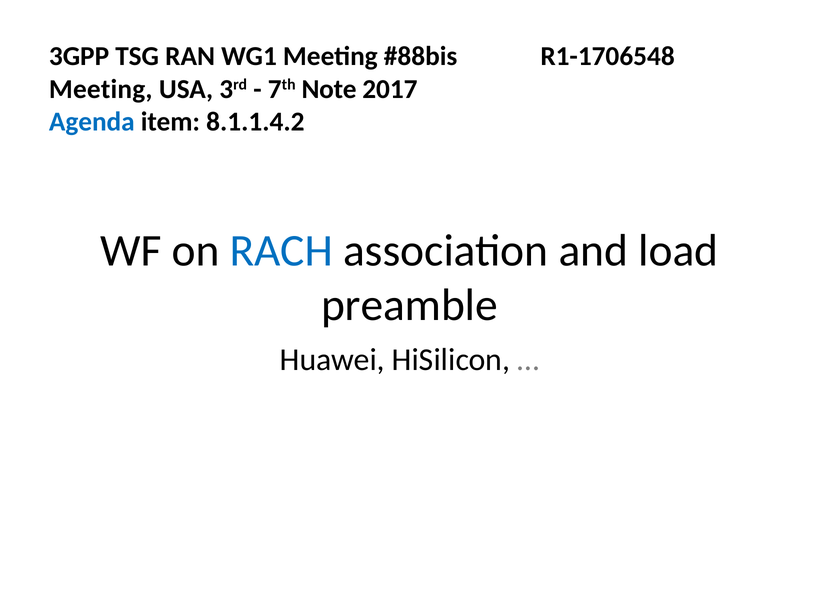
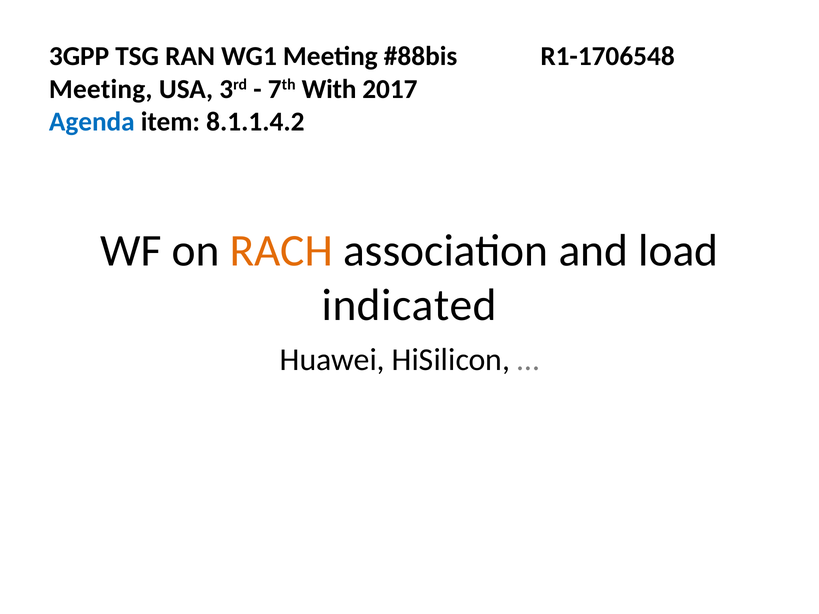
Note: Note -> With
RACH colour: blue -> orange
preamble: preamble -> indicated
